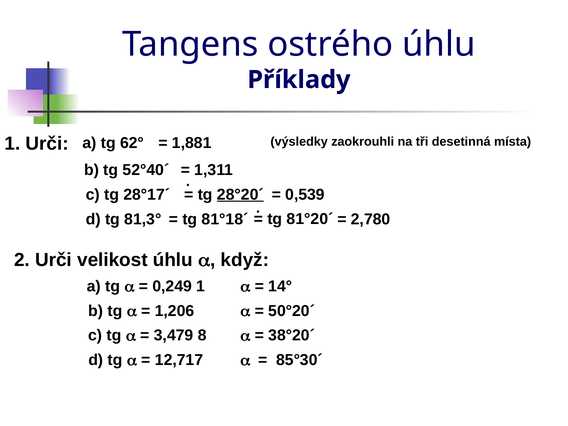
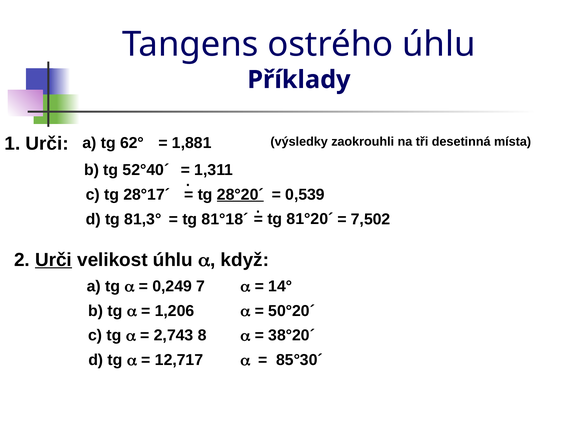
2,780: 2,780 -> 7,502
Urči at (54, 260) underline: none -> present
0,249 1: 1 -> 7
3,479: 3,479 -> 2,743
